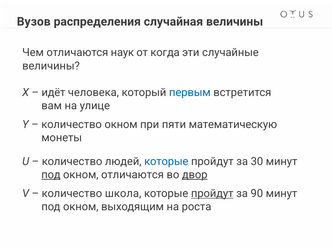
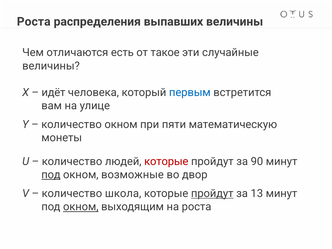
Вузов at (34, 22): Вузов -> Роста
случайная: случайная -> выпавших
наук: наук -> есть
когда: когда -> такое
которые at (166, 161) colour: blue -> red
30: 30 -> 90
окном отличаются: отличаются -> возможные
двор underline: present -> none
90: 90 -> 13
окном at (81, 207) underline: none -> present
